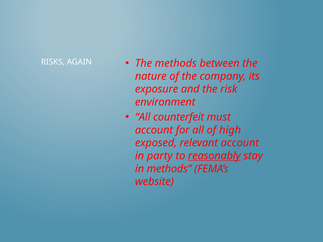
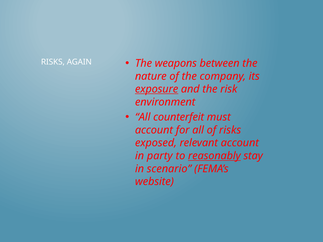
The methods: methods -> weapons
exposure underline: none -> present
of high: high -> risks
in methods: methods -> scenario
